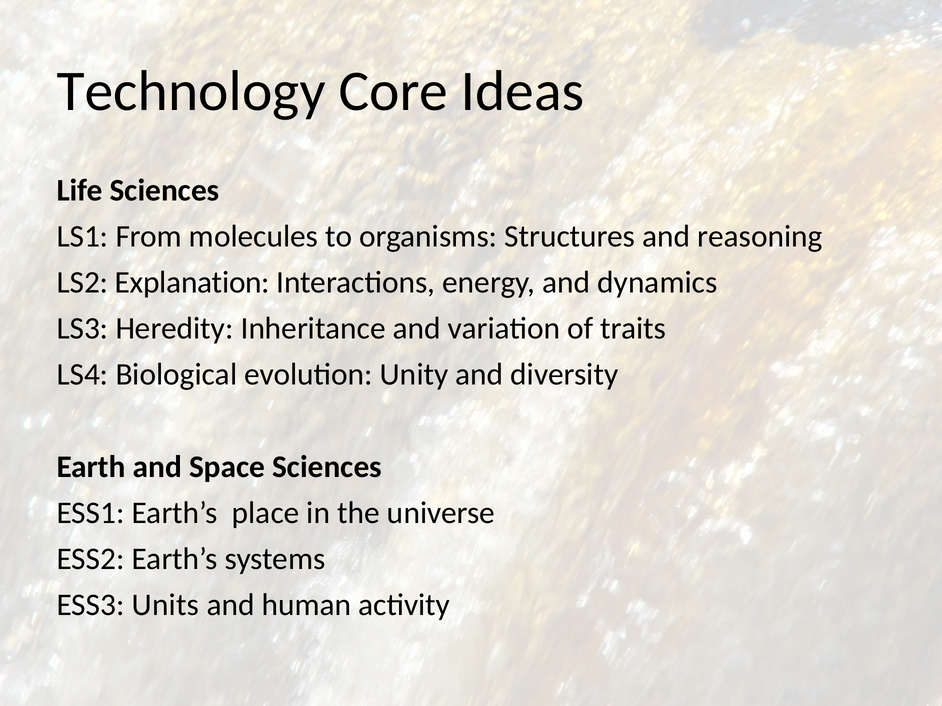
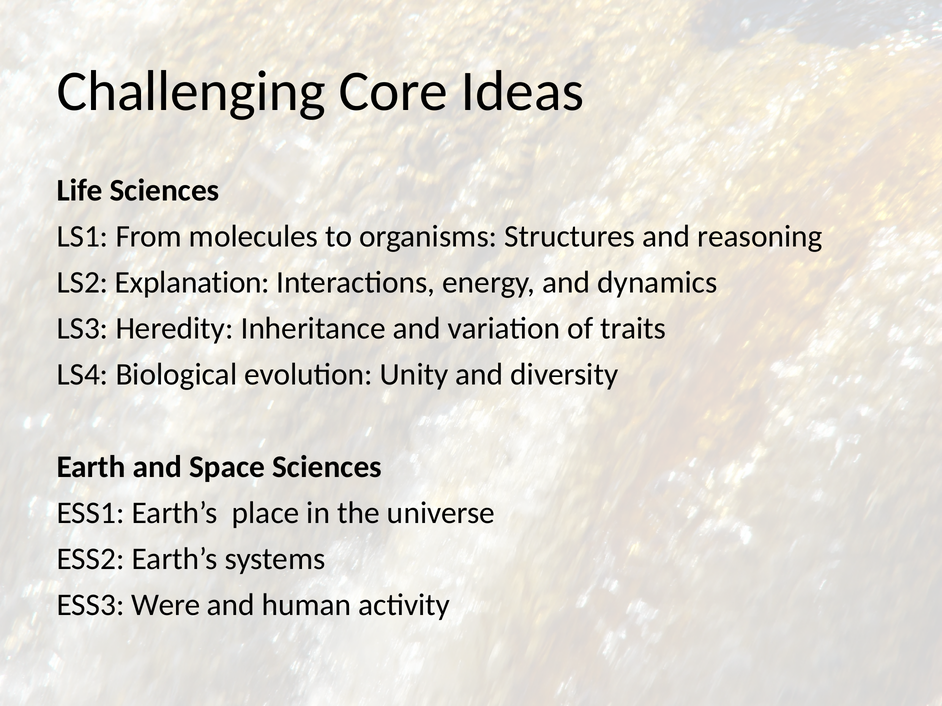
Technology: Technology -> Challenging
Units: Units -> Were
